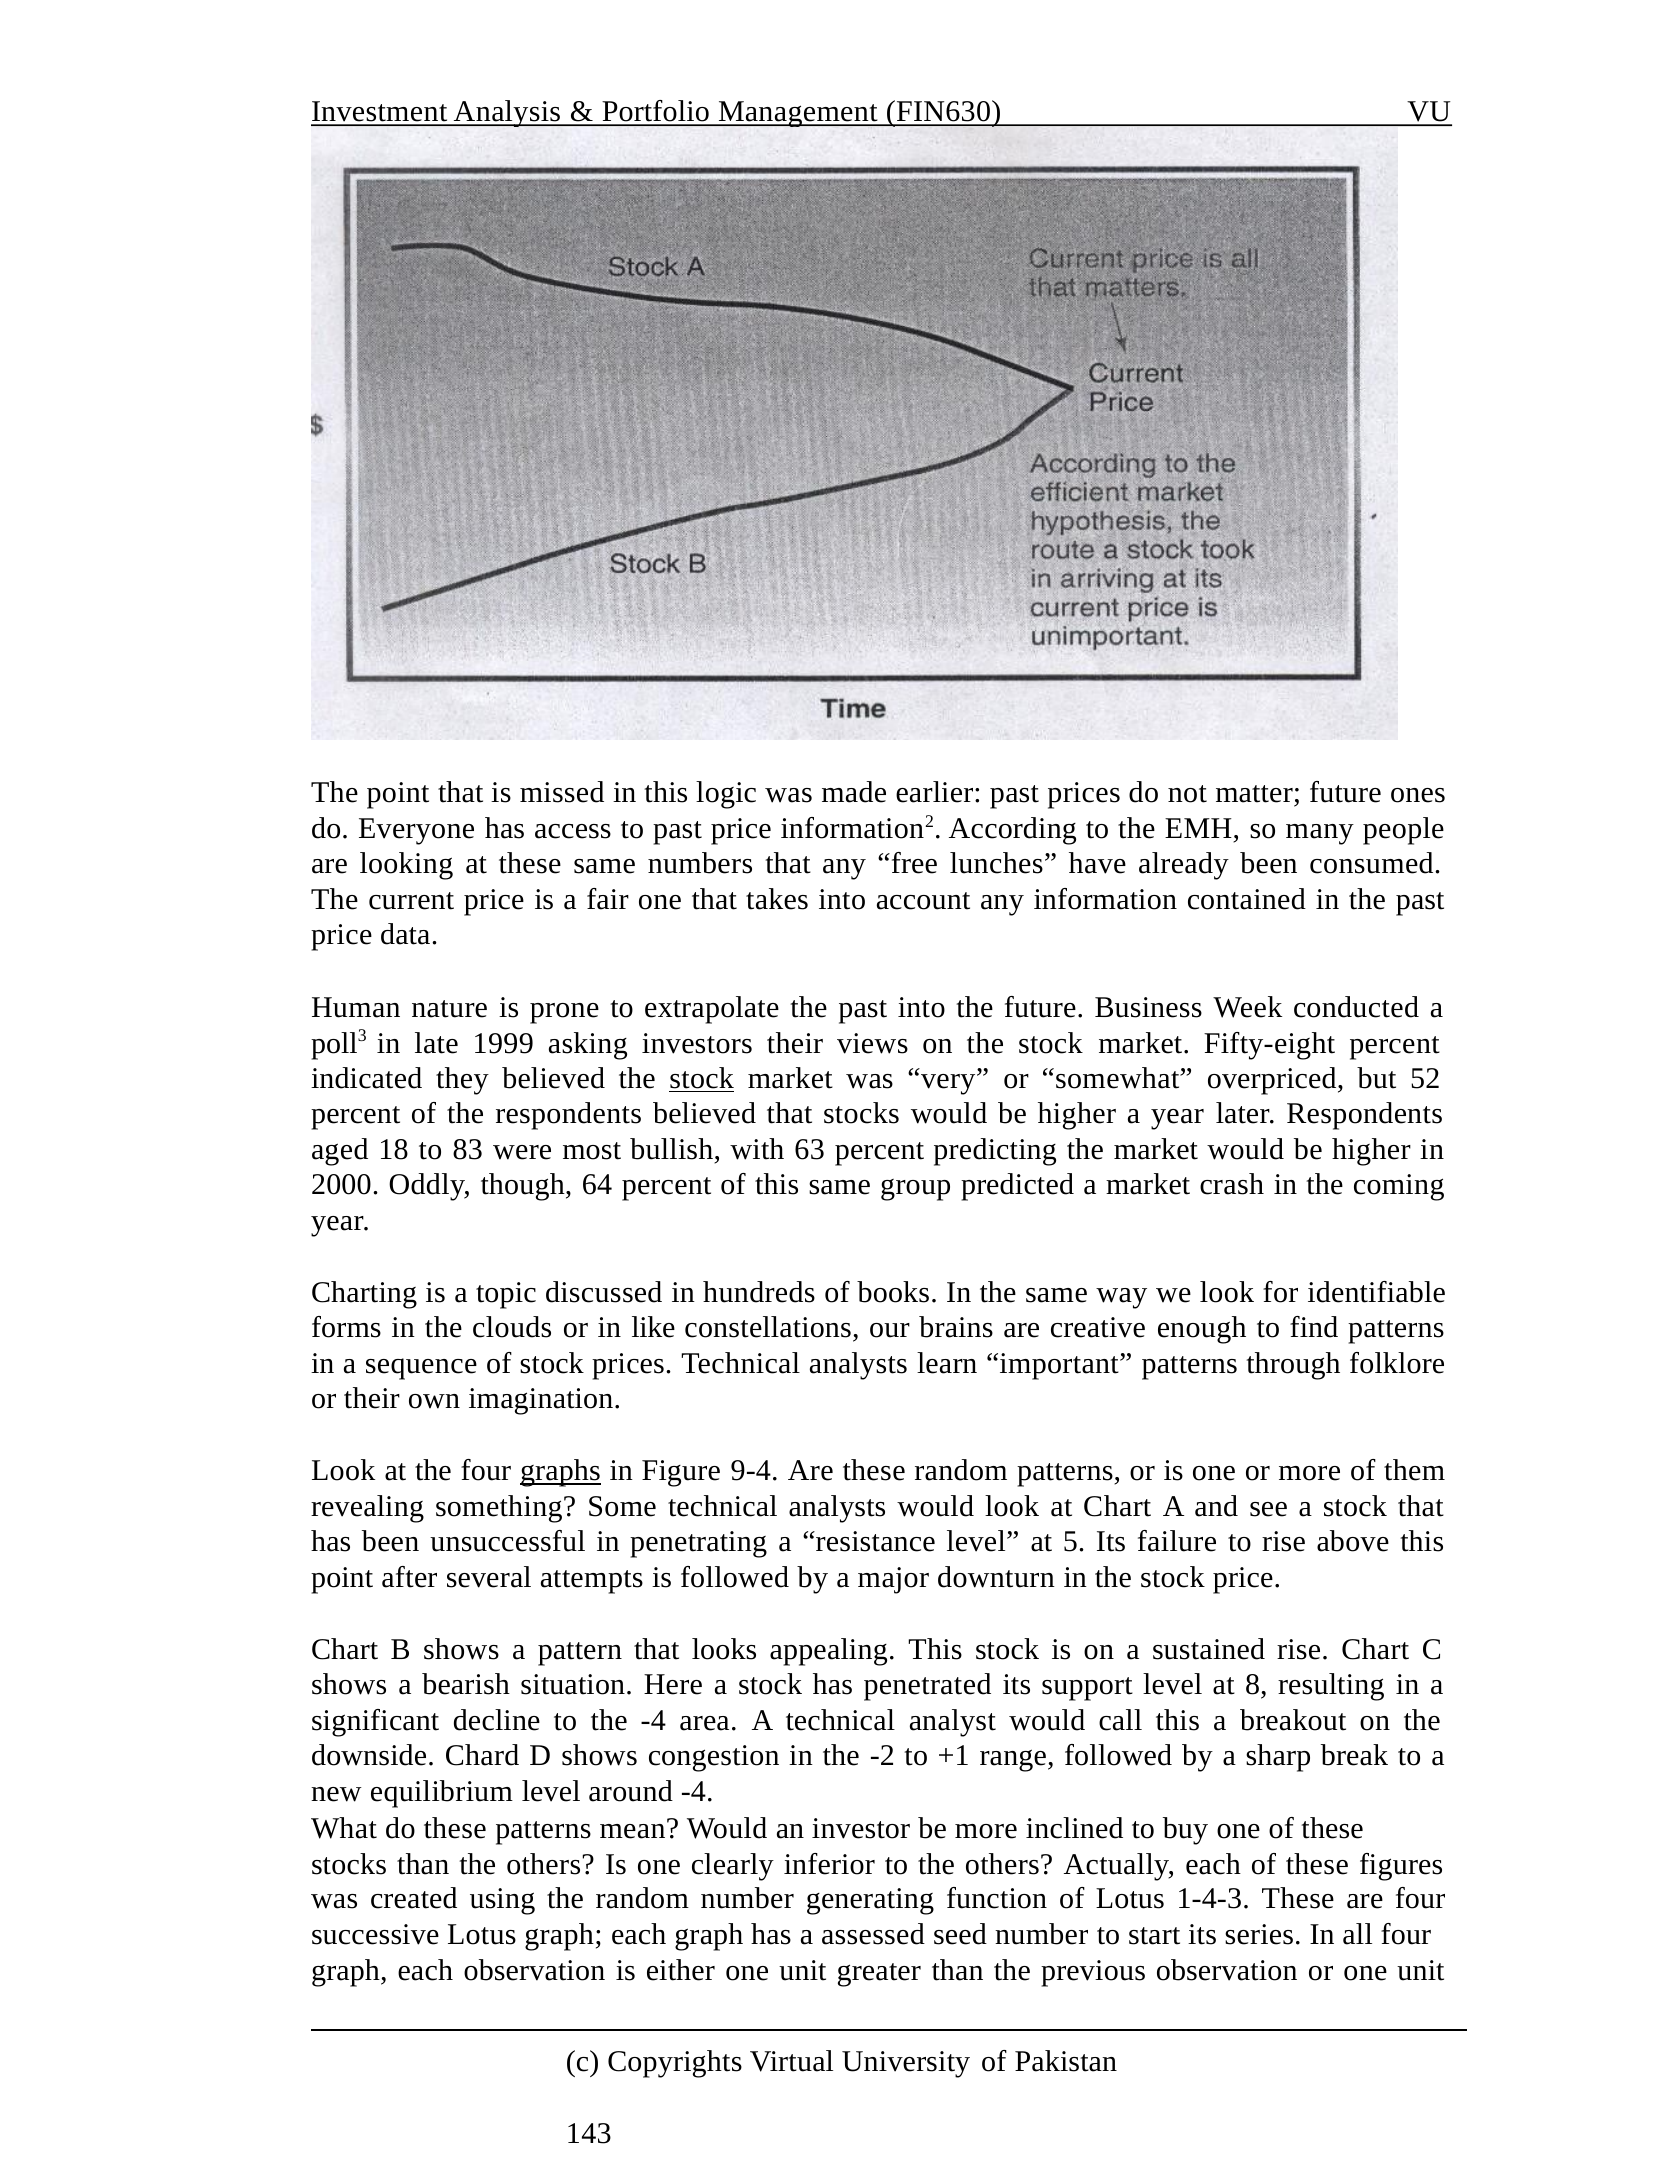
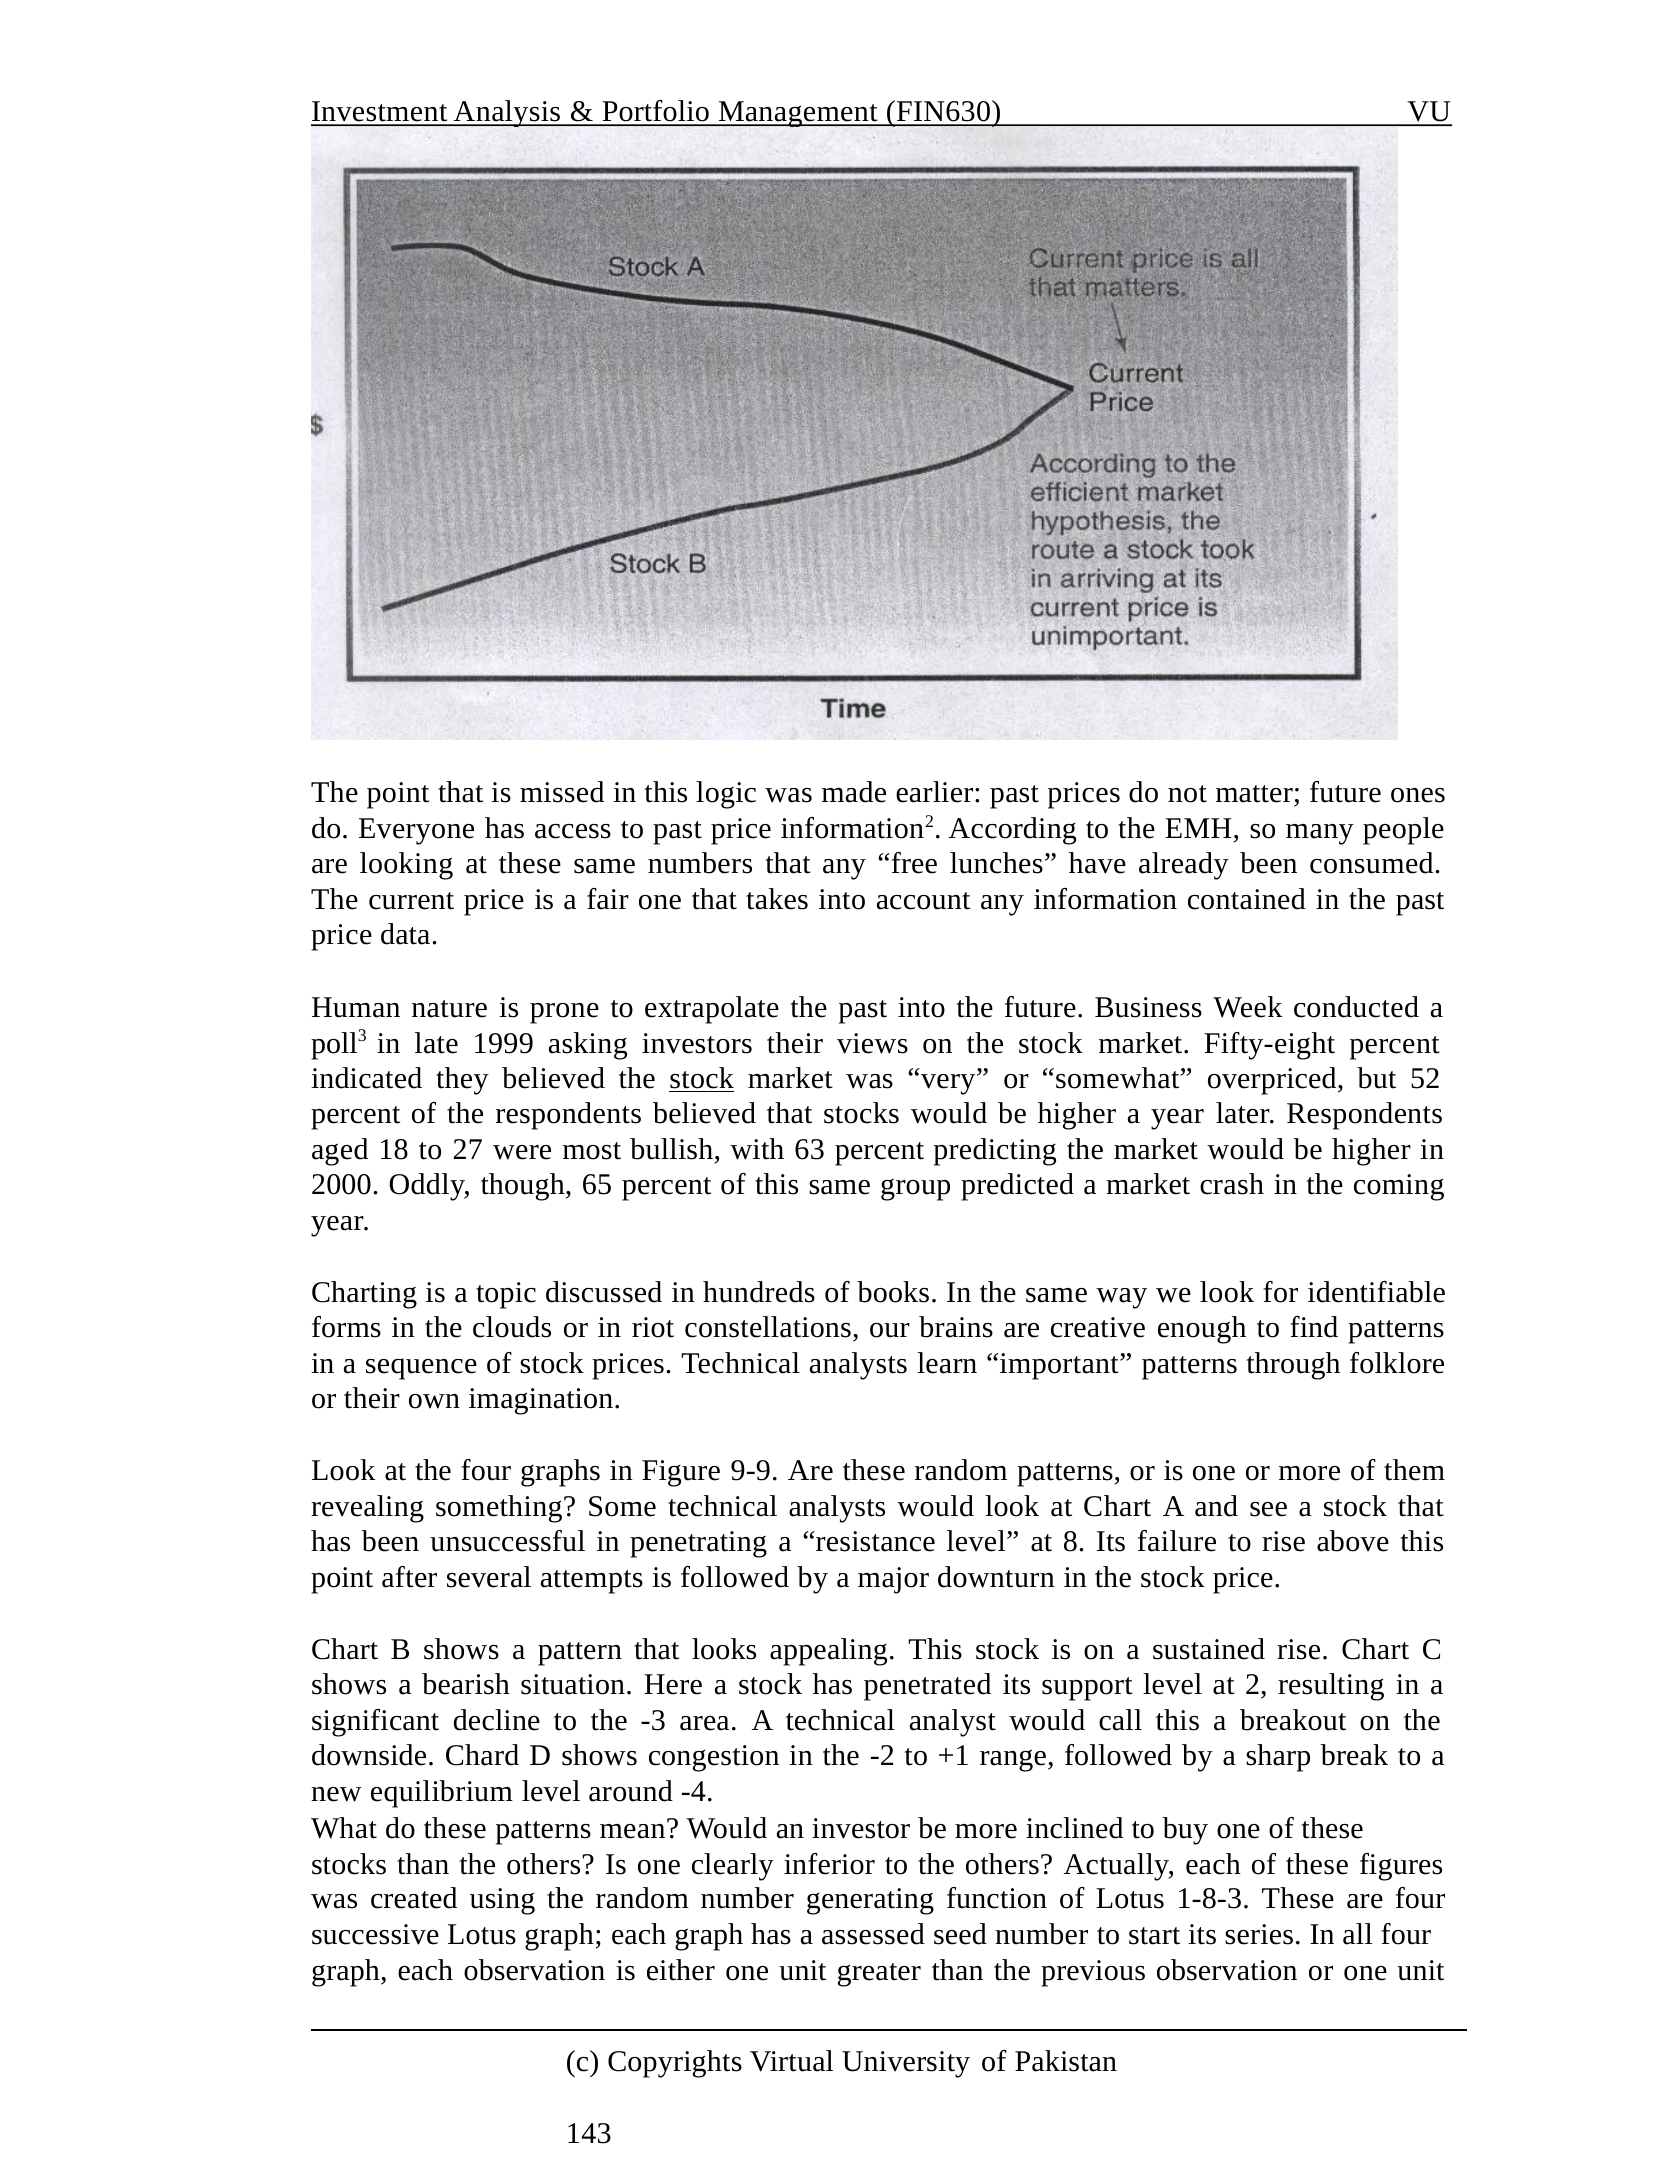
83: 83 -> 27
64: 64 -> 65
like: like -> riot
graphs underline: present -> none
9-4: 9-4 -> 9-9
5: 5 -> 8
8: 8 -> 2
the -4: -4 -> -3
1-4-3: 1-4-3 -> 1-8-3
